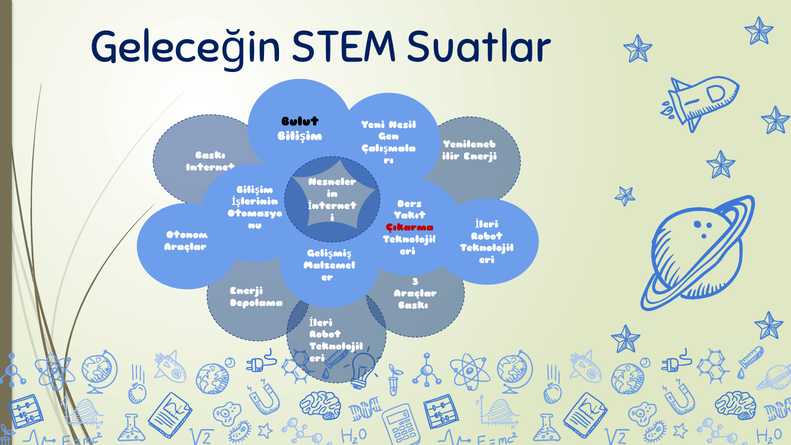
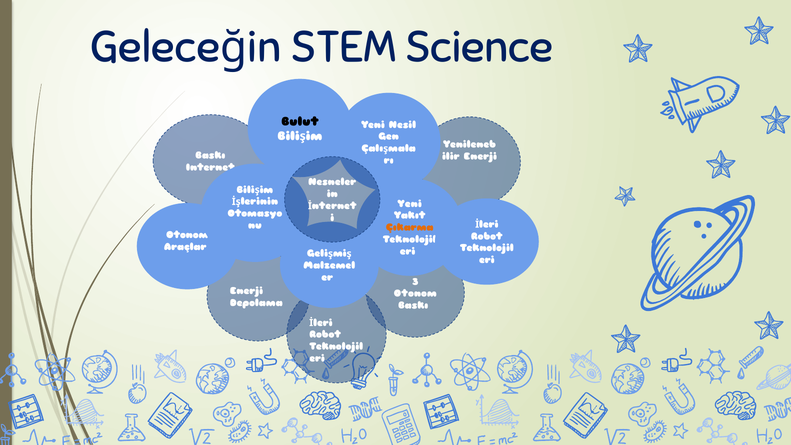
Suatlar: Suatlar -> Science
Ders at (410, 204): Ders -> Yeni
Çıkarma colour: red -> orange
Araçlar at (415, 294): Araçlar -> Otonom
